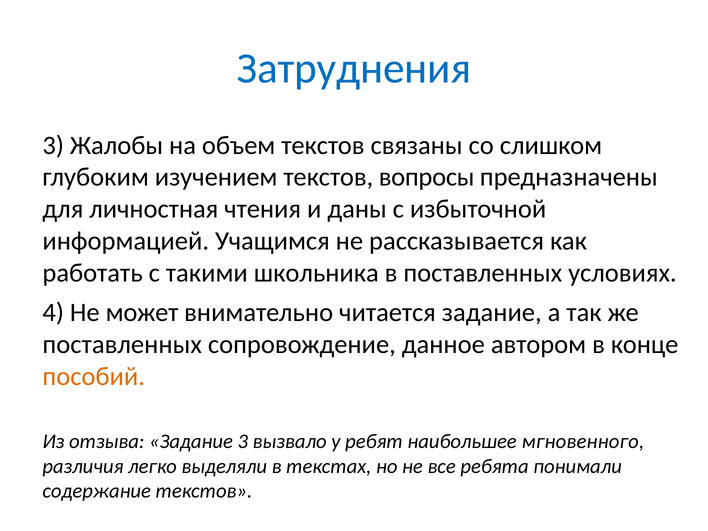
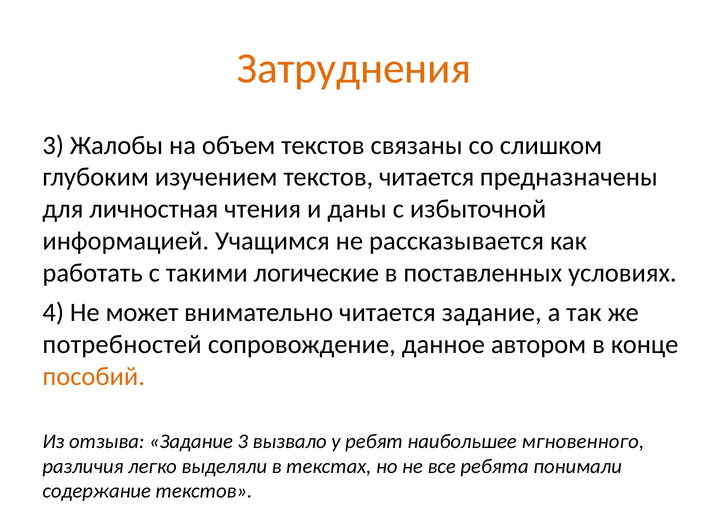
Затруднения colour: blue -> orange
текстов вопросы: вопросы -> читается
школьника: школьника -> логические
поставленных at (122, 344): поставленных -> потребностей
